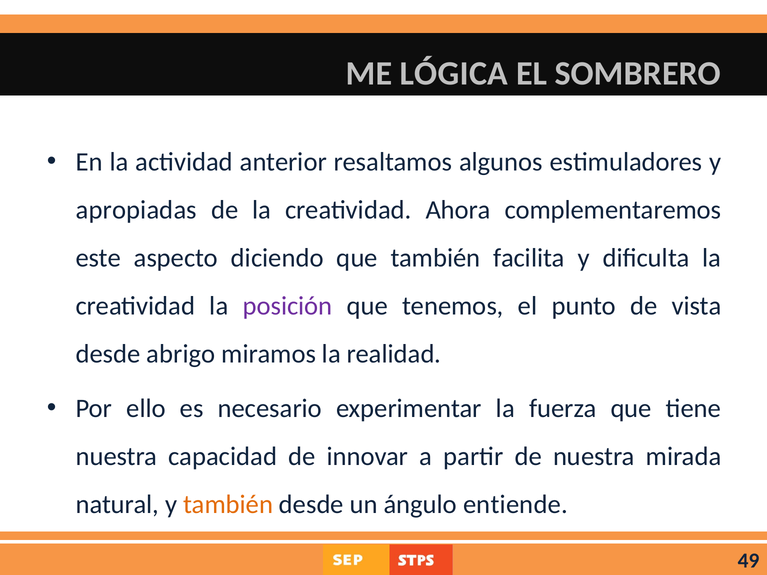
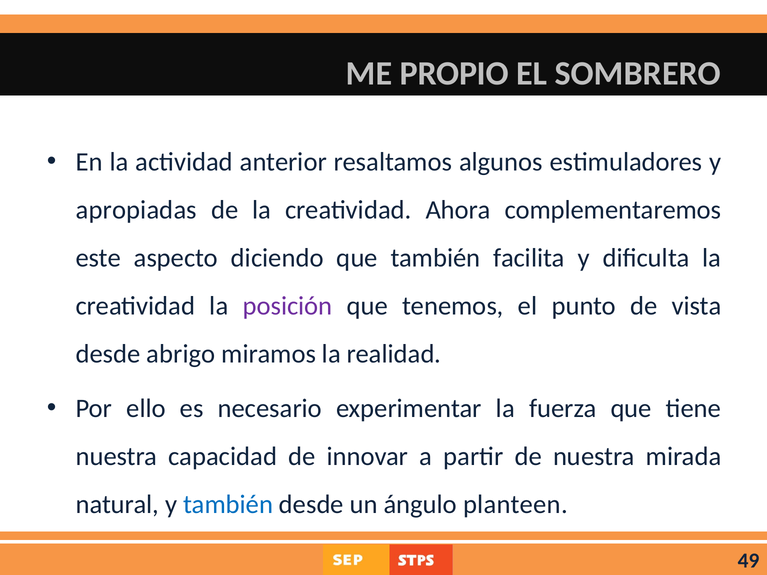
LÓGICA: LÓGICA -> PROPIO
también at (228, 504) colour: orange -> blue
entiende: entiende -> planteen
